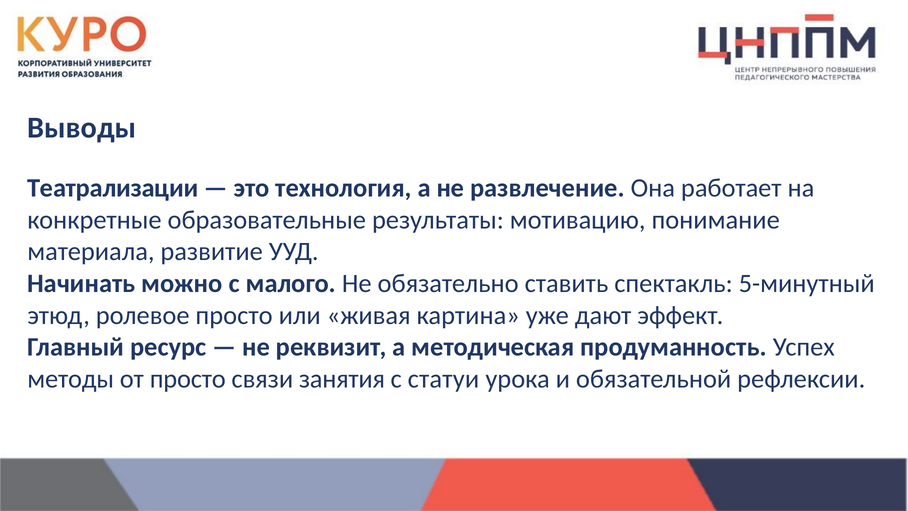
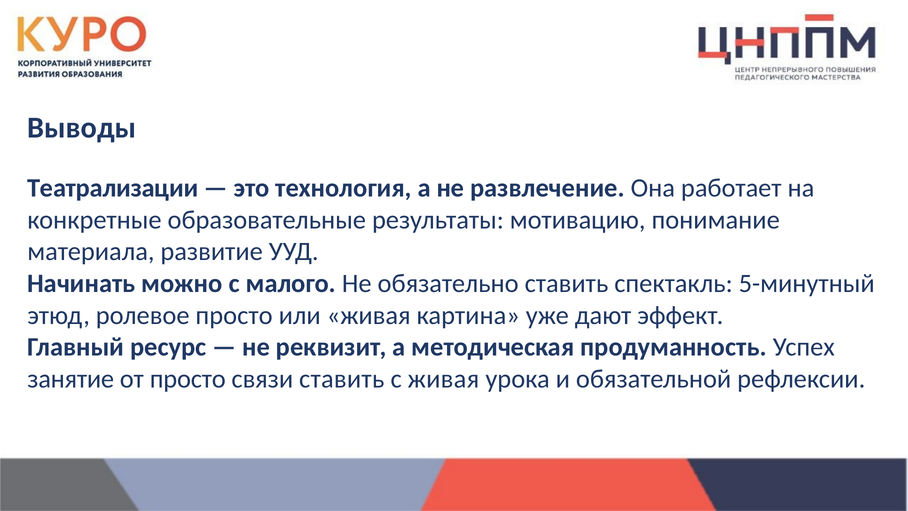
методы: методы -> занятие
связи занятия: занятия -> ставить
с статуи: статуи -> живая
